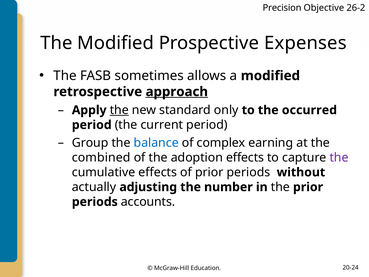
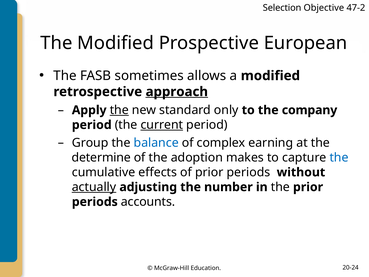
Precision: Precision -> Selection
26-2: 26-2 -> 47-2
Expenses: Expenses -> European
occurred: occurred -> company
current underline: none -> present
combined: combined -> determine
adoption effects: effects -> makes
the at (339, 157) colour: purple -> blue
actually underline: none -> present
